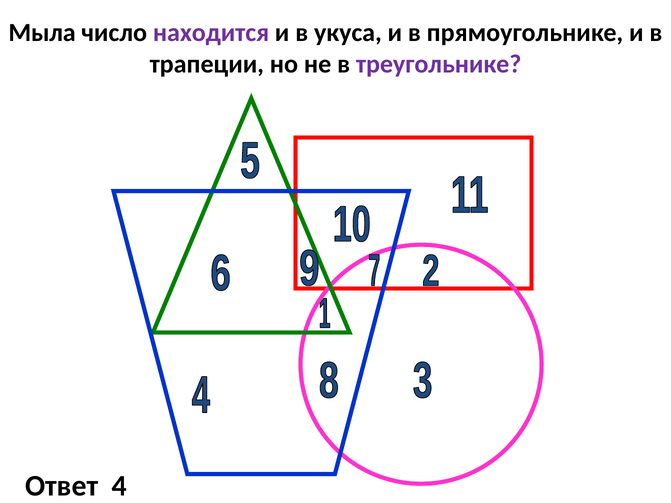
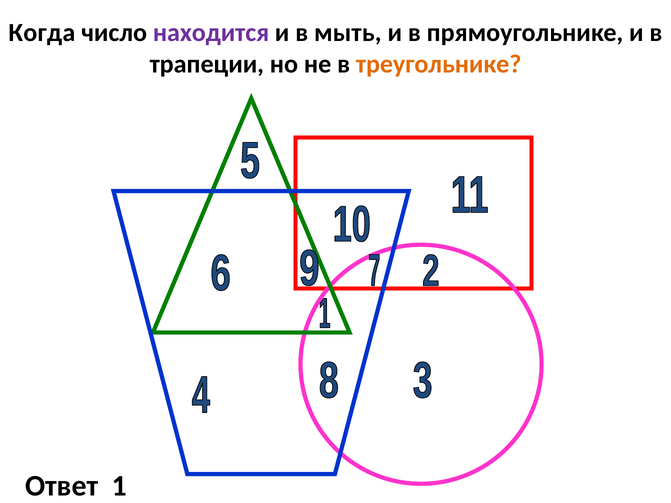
Мыла: Мыла -> Когда
укуса: укуса -> мыть
треугольнике colour: purple -> orange
4: 4 -> 1
